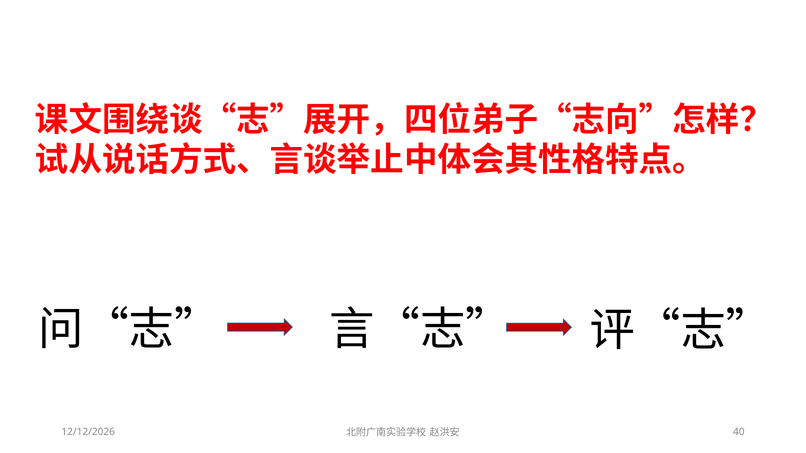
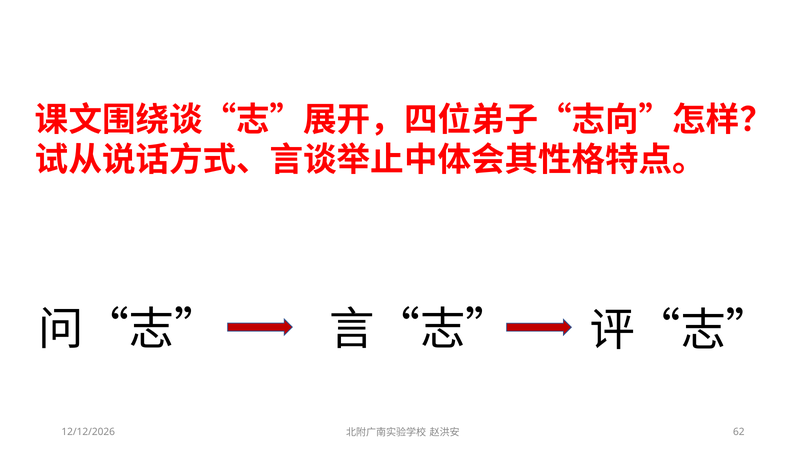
40: 40 -> 62
